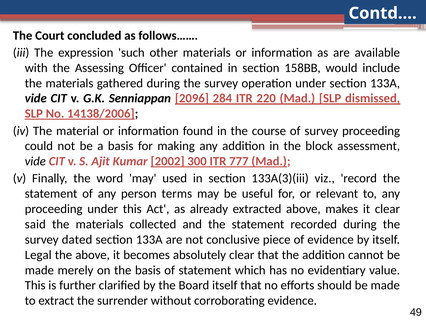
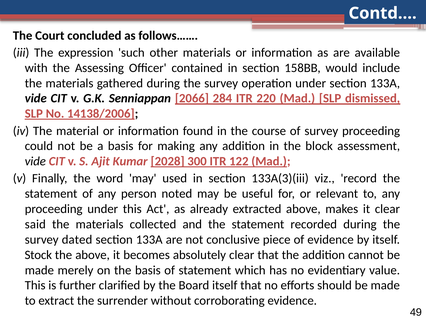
2096: 2096 -> 2066
2002: 2002 -> 2028
777: 777 -> 122
terms: terms -> noted
Legal: Legal -> Stock
